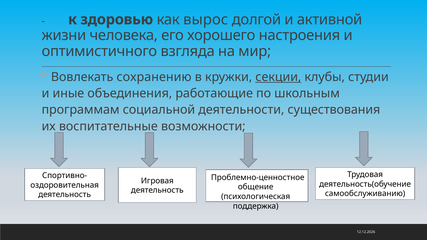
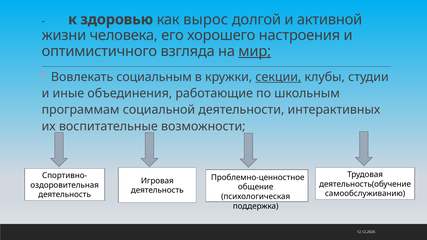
мир underline: none -> present
сохранению: сохранению -> социальным
существования: существования -> интерактивных
